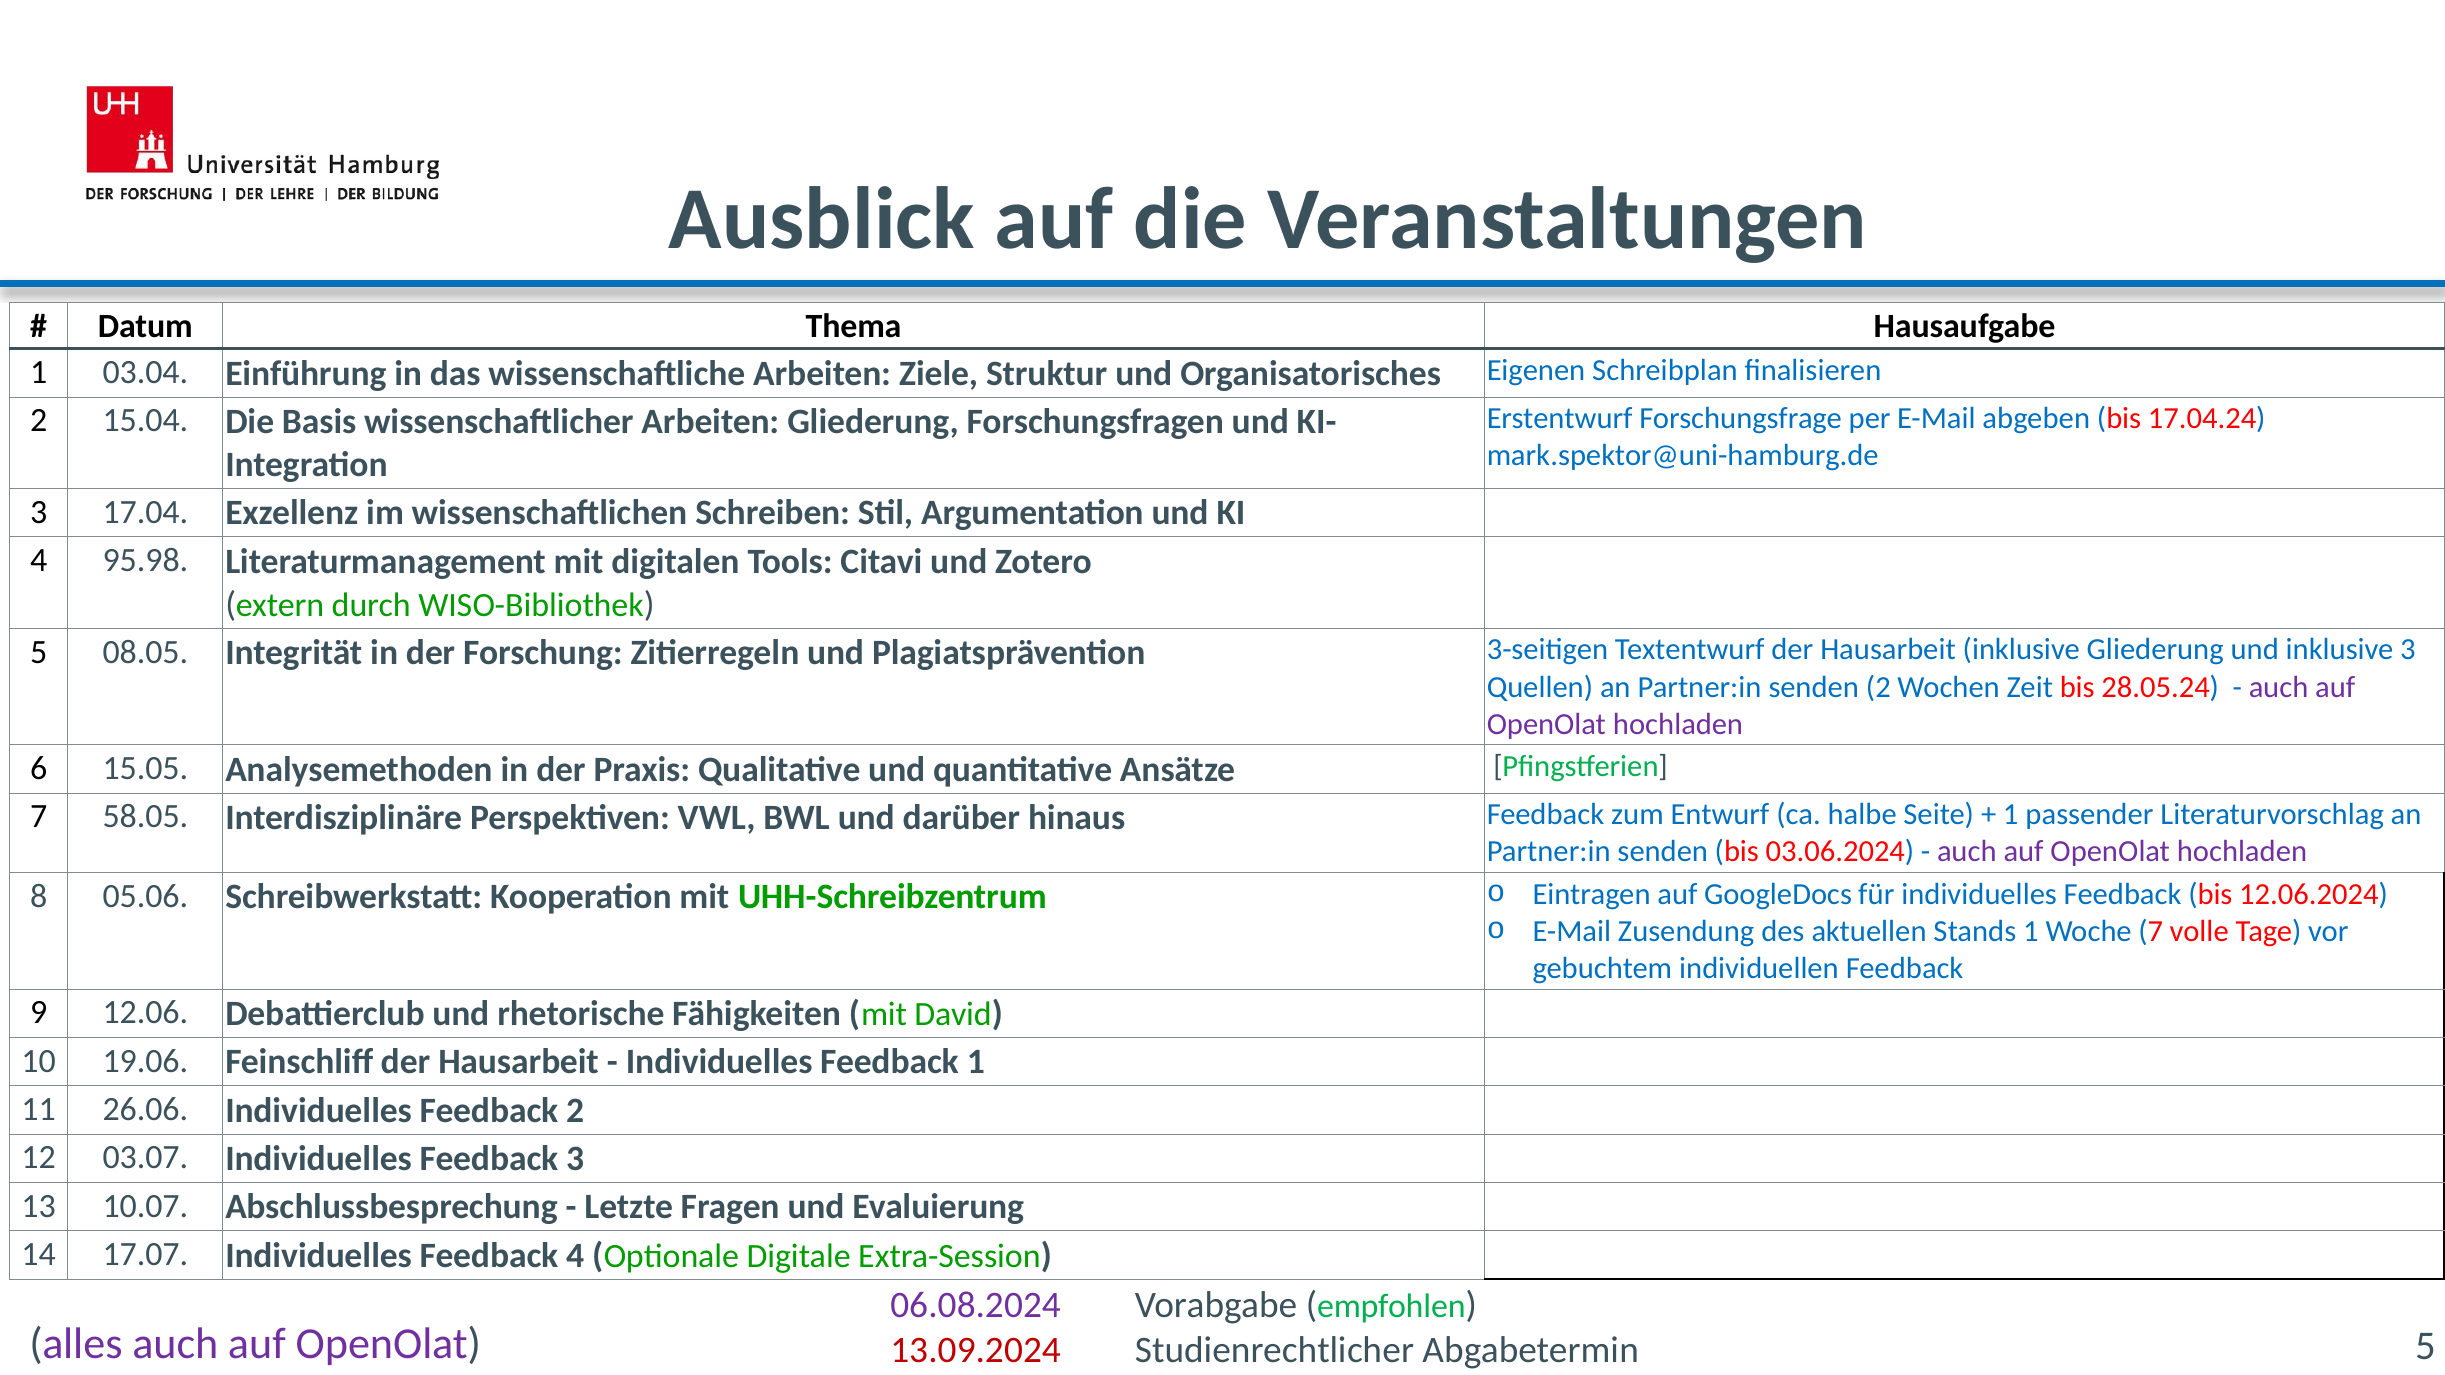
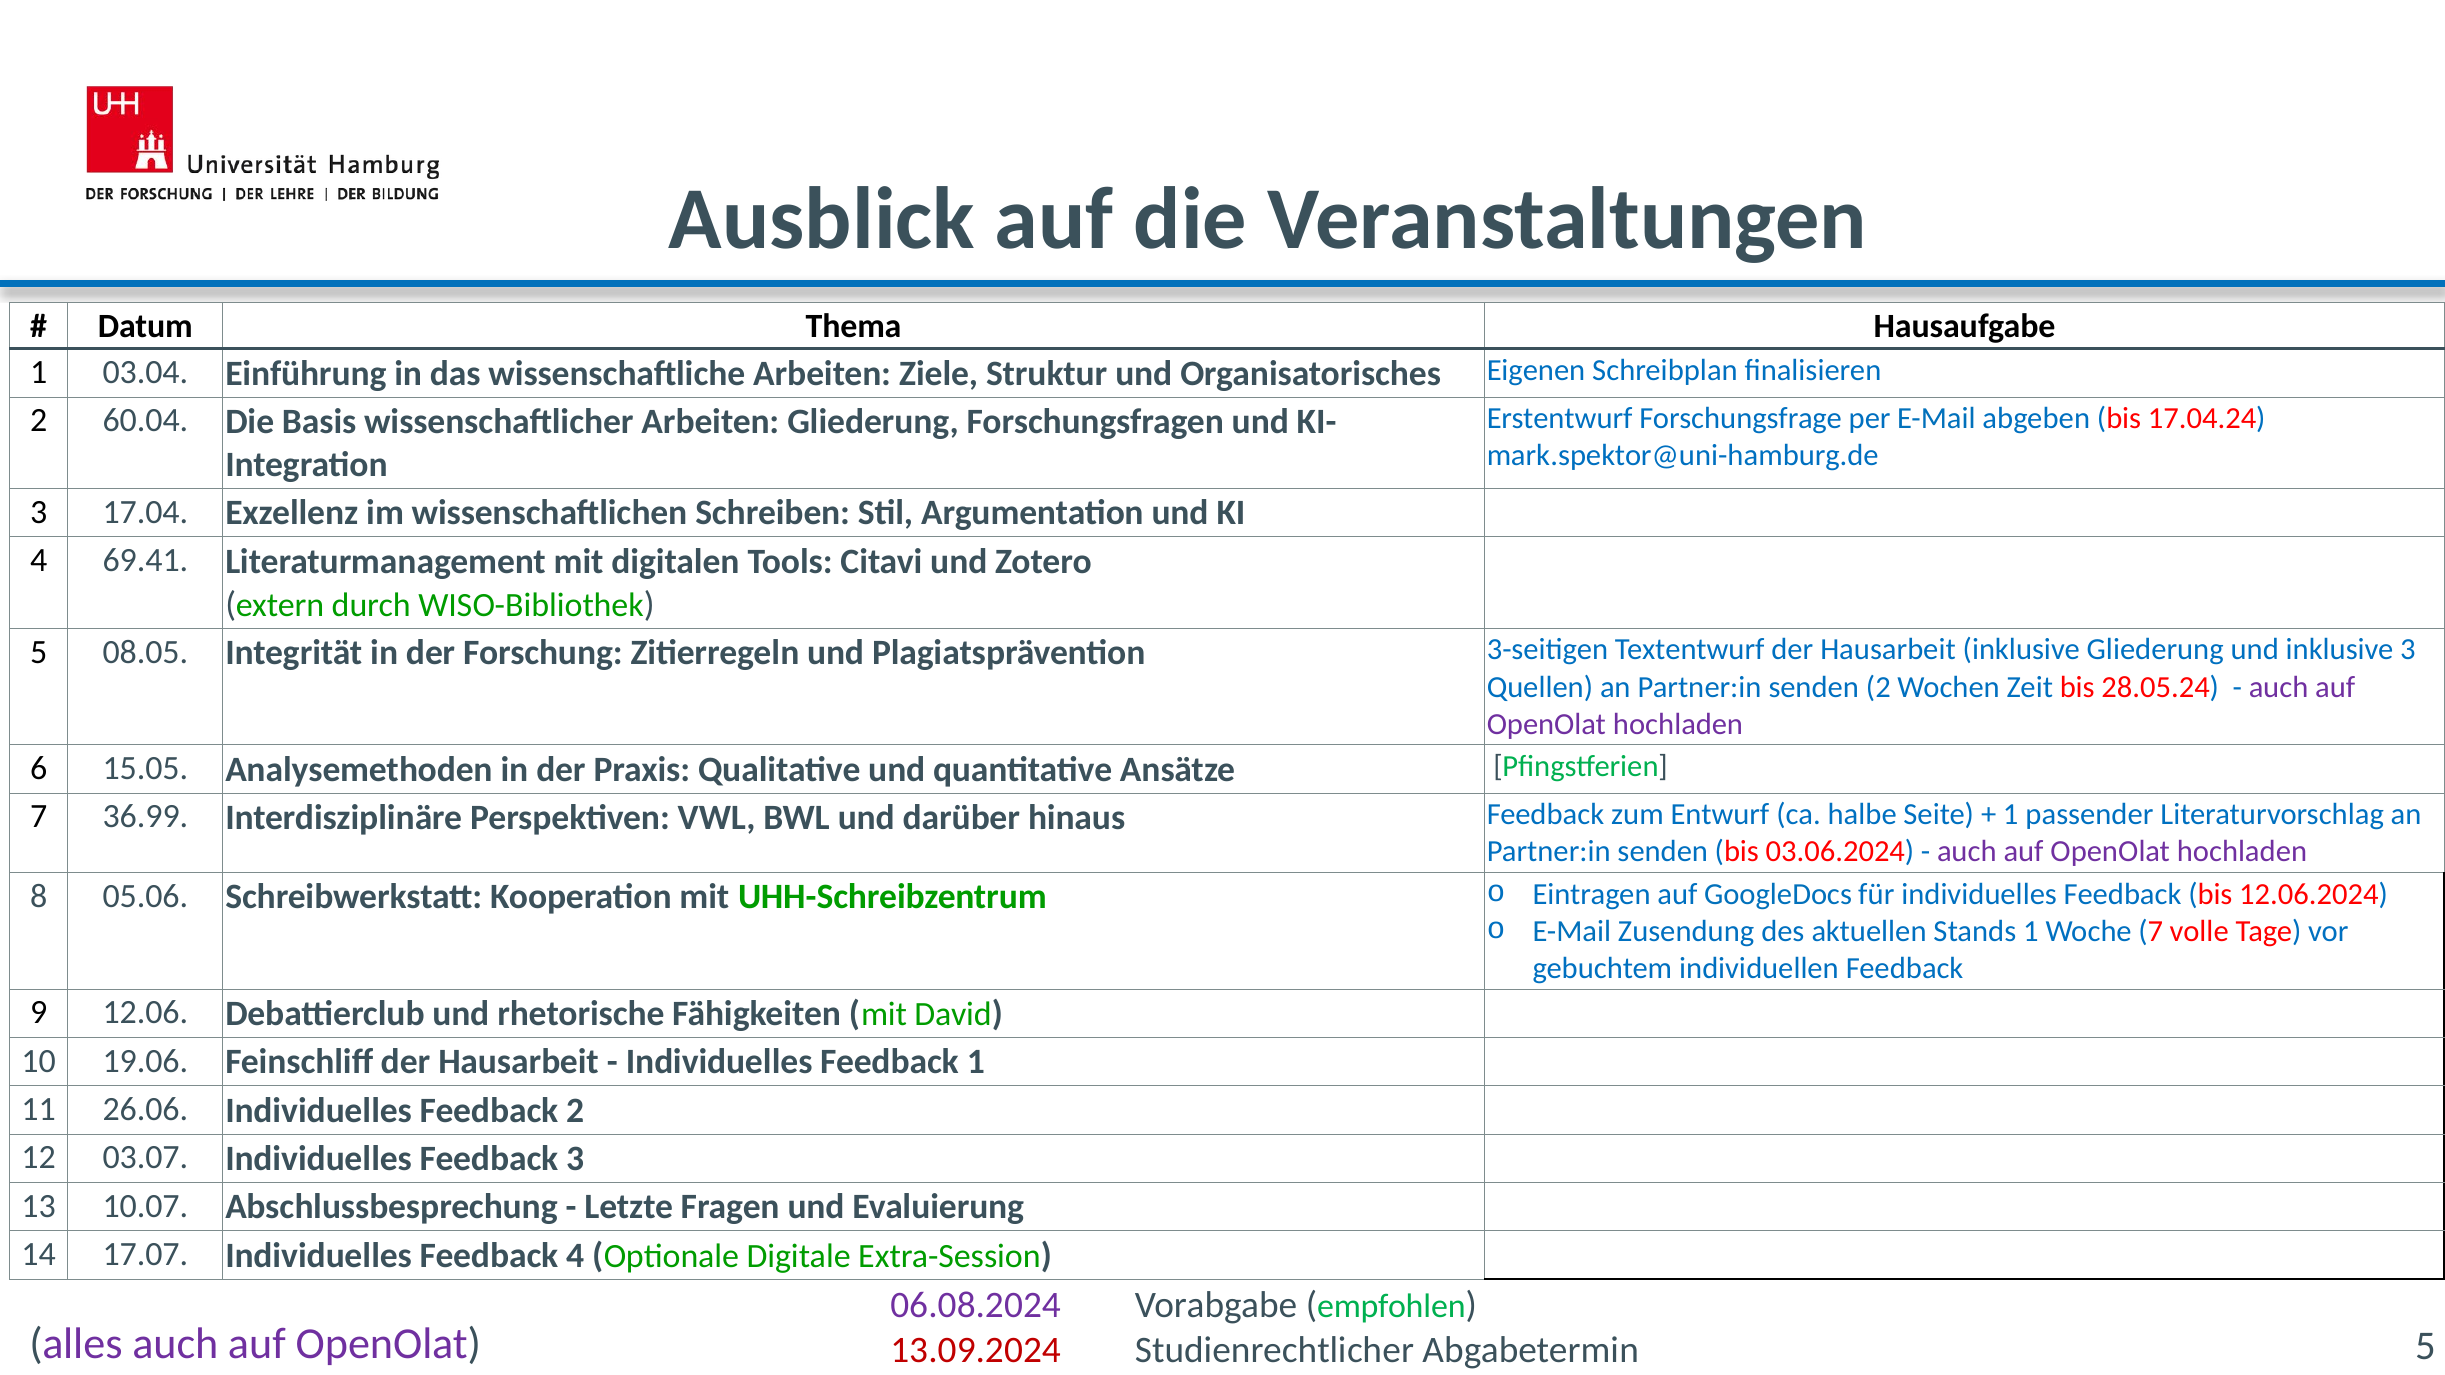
15.04: 15.04 -> 60.04
95.98: 95.98 -> 69.41
58.05: 58.05 -> 36.99
